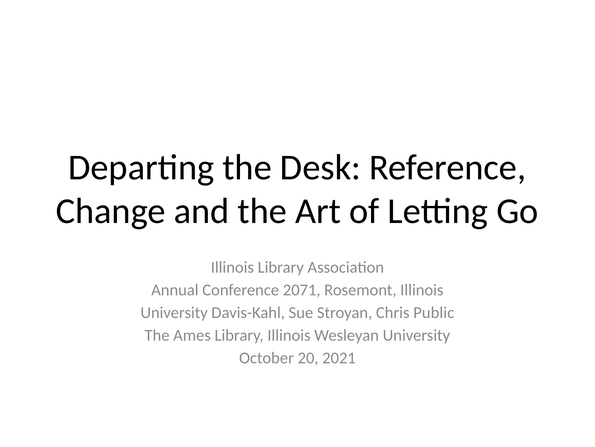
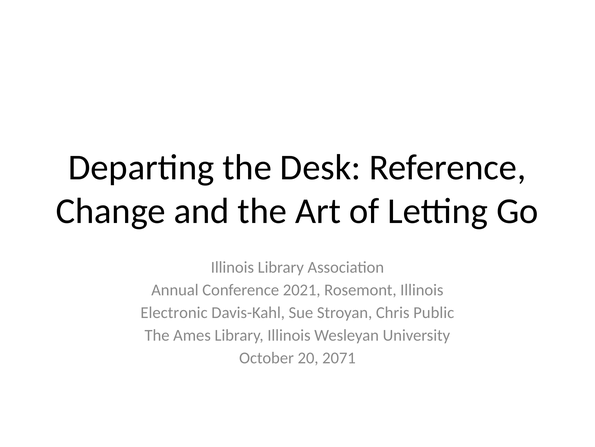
2071: 2071 -> 2021
University at (174, 312): University -> Electronic
2021: 2021 -> 2071
